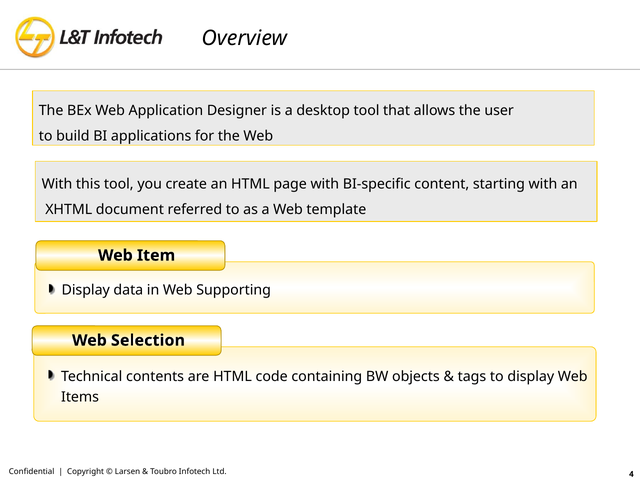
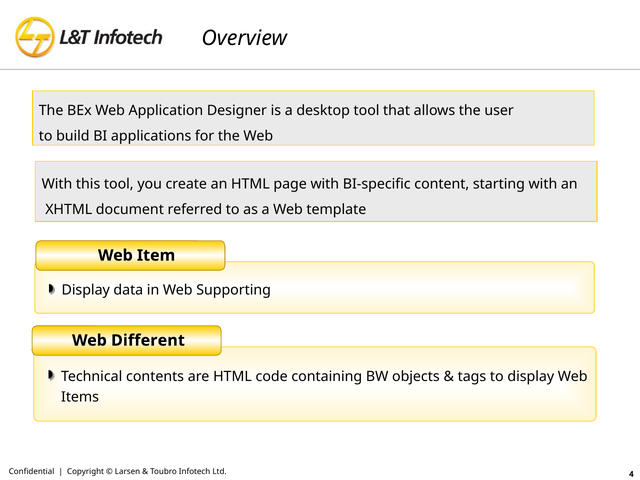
Selection: Selection -> Different
